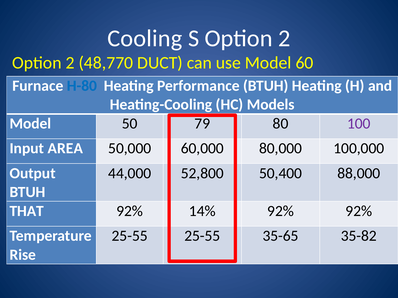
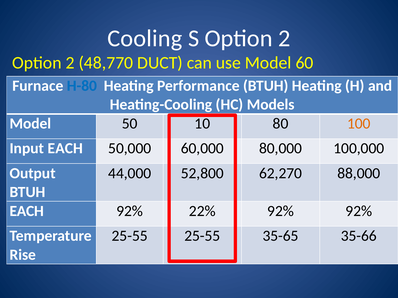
79: 79 -> 10
100 colour: purple -> orange
Input AREA: AREA -> EACH
50,400: 50,400 -> 62,270
THAT at (27, 211): THAT -> EACH
14%: 14% -> 22%
35-82: 35-82 -> 35-66
